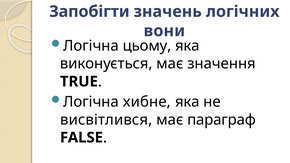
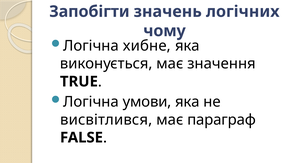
вони: вони -> чому
цьому: цьому -> хибне
хибне: хибне -> умови
